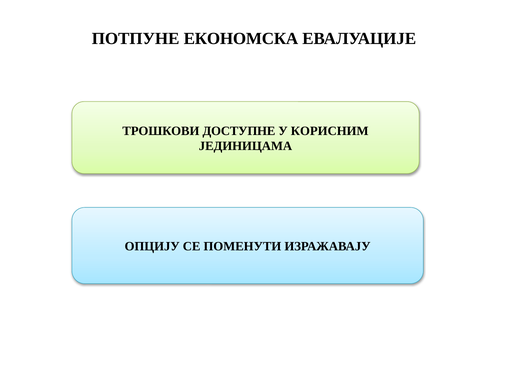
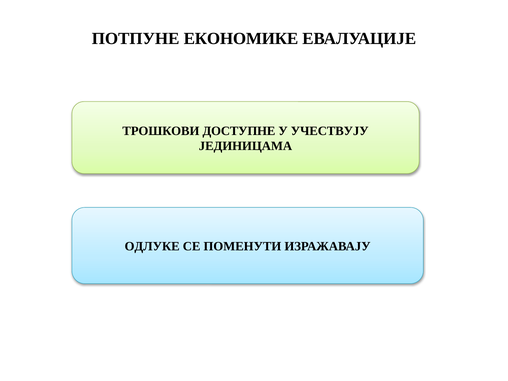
ЕКОНОМСКА: ЕКОНОМСКА -> ЕКОНОМИКЕ
КОРИСНИМ: КОРИСНИМ -> УЧЕСТВУЈУ
ОПЦИЈУ: ОПЦИЈУ -> ОДЛУКЕ
